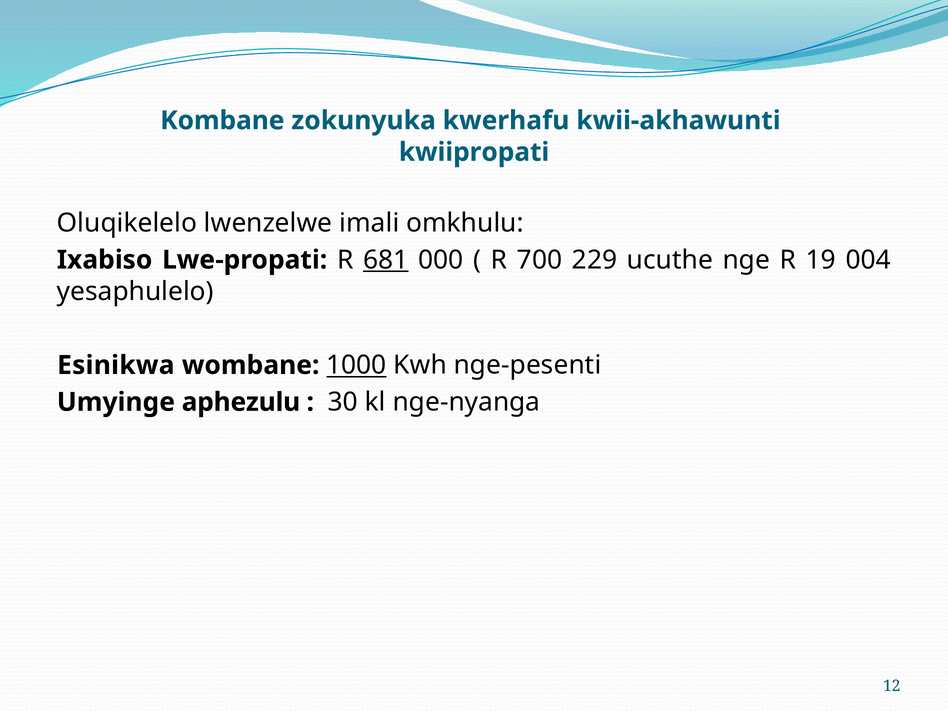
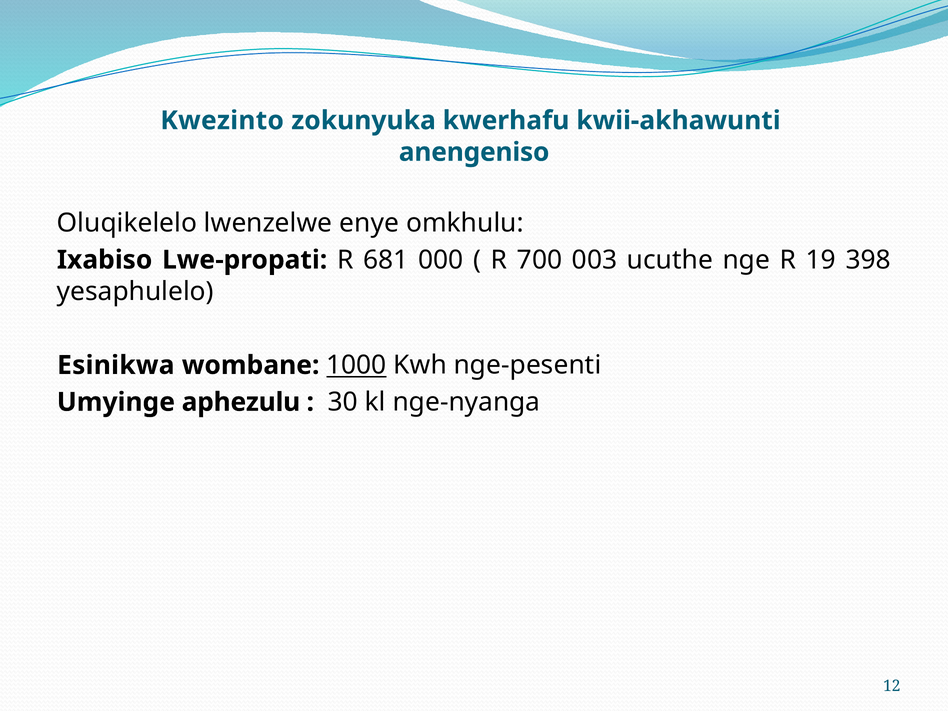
Kombane: Kombane -> Kwezinto
kwiipropati: kwiipropati -> anengeniso
imali: imali -> enye
681 underline: present -> none
229: 229 -> 003
004: 004 -> 398
